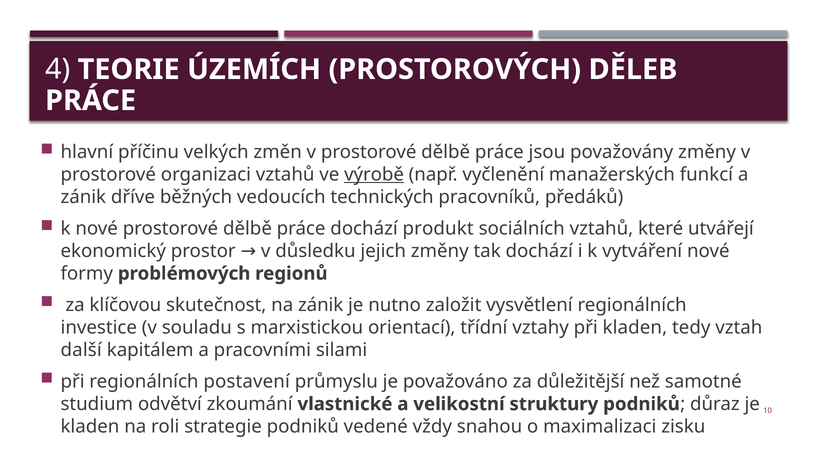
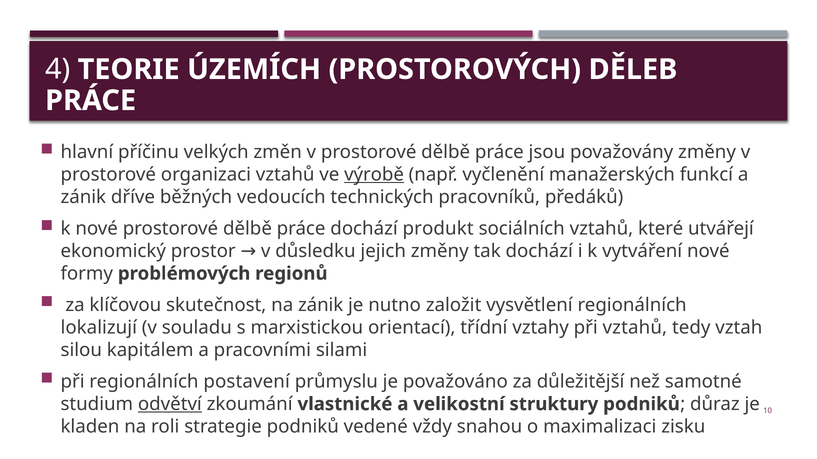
investice: investice -> lokalizují
při kladen: kladen -> vztahů
další: další -> silou
odvětví underline: none -> present
